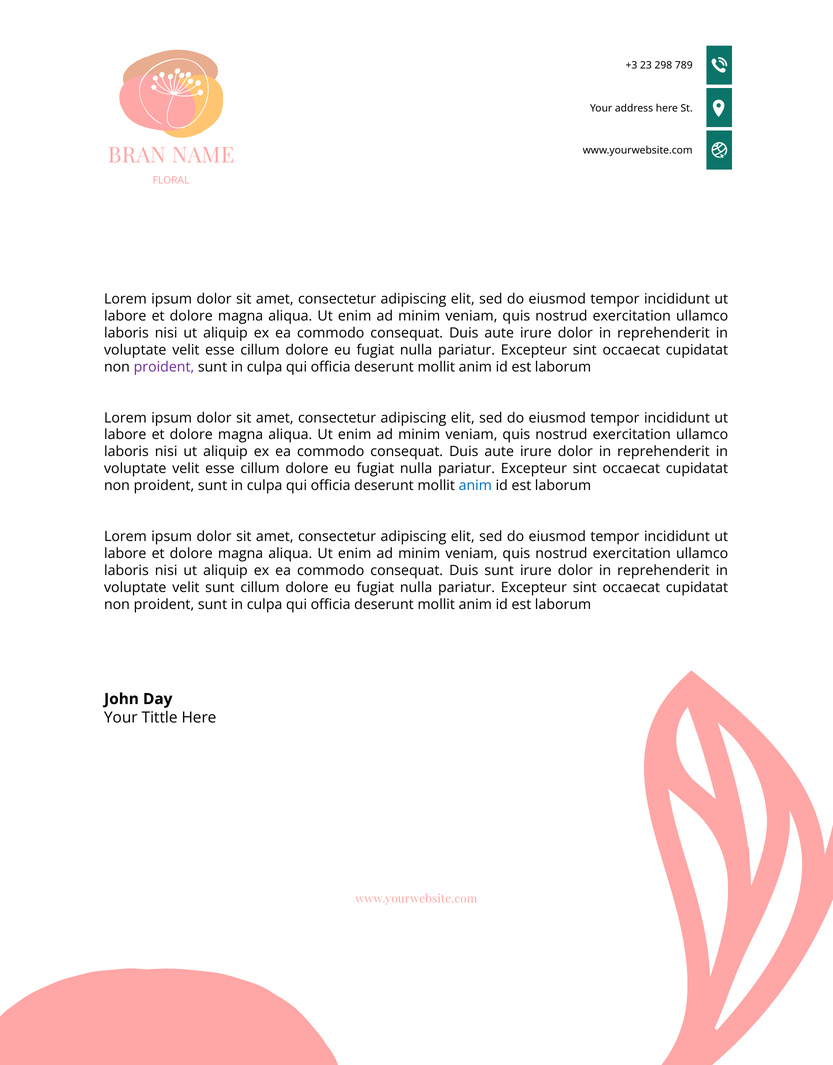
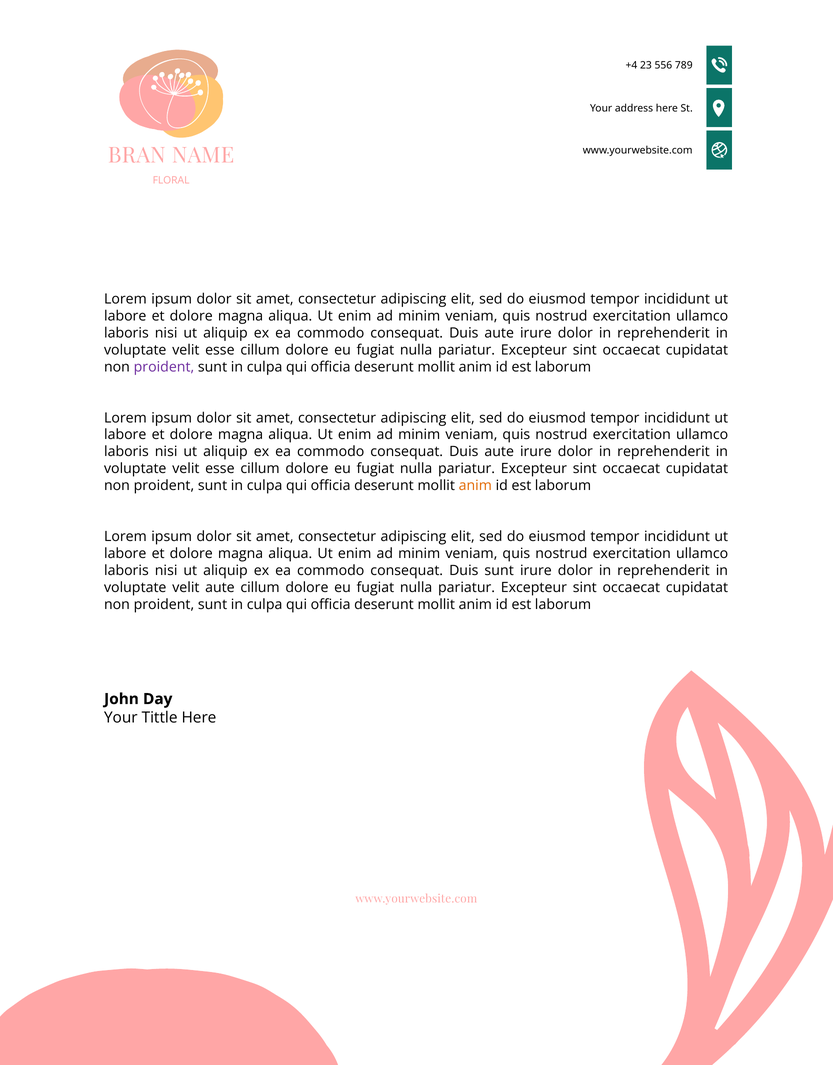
+3: +3 -> +4
298: 298 -> 556
anim at (475, 486) colour: blue -> orange
velit sunt: sunt -> aute
